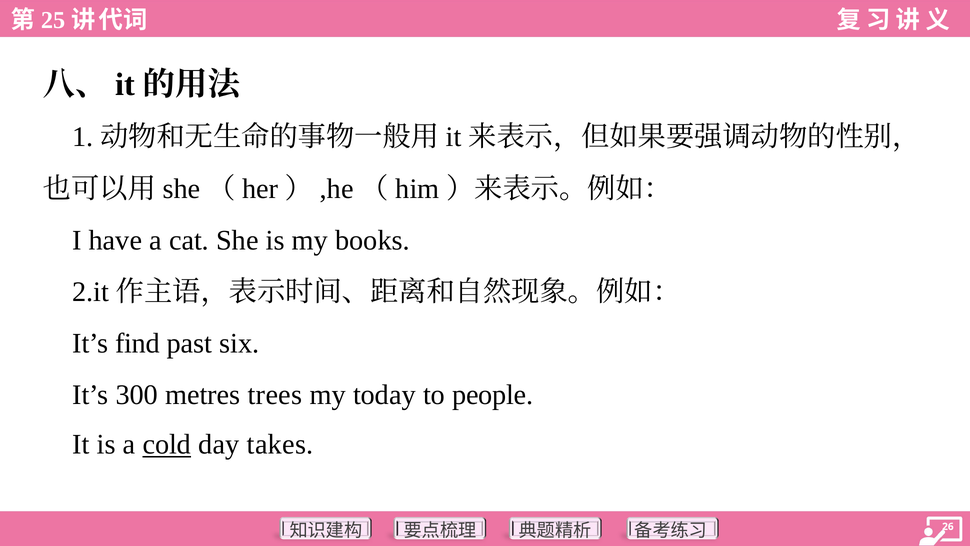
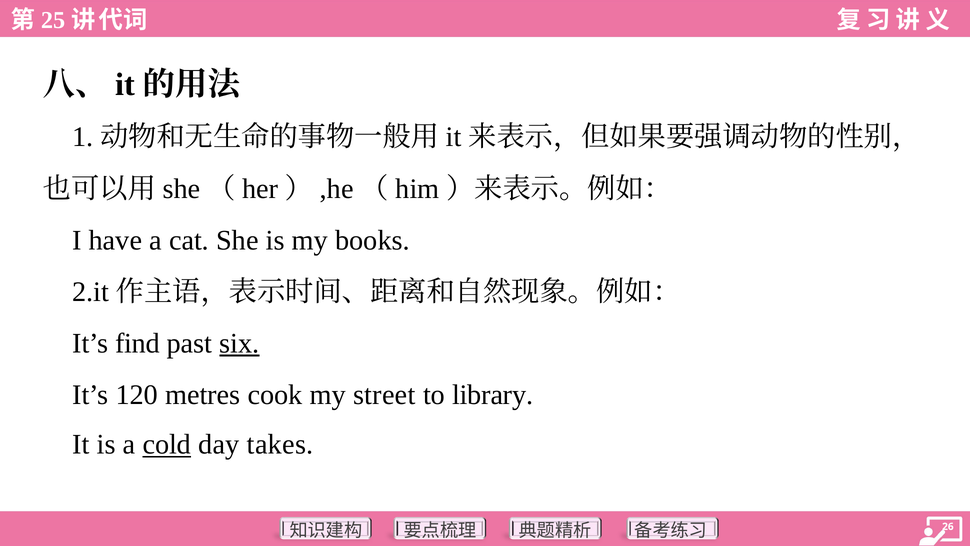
six underline: none -> present
300: 300 -> 120
trees: trees -> cook
today: today -> street
people: people -> library
